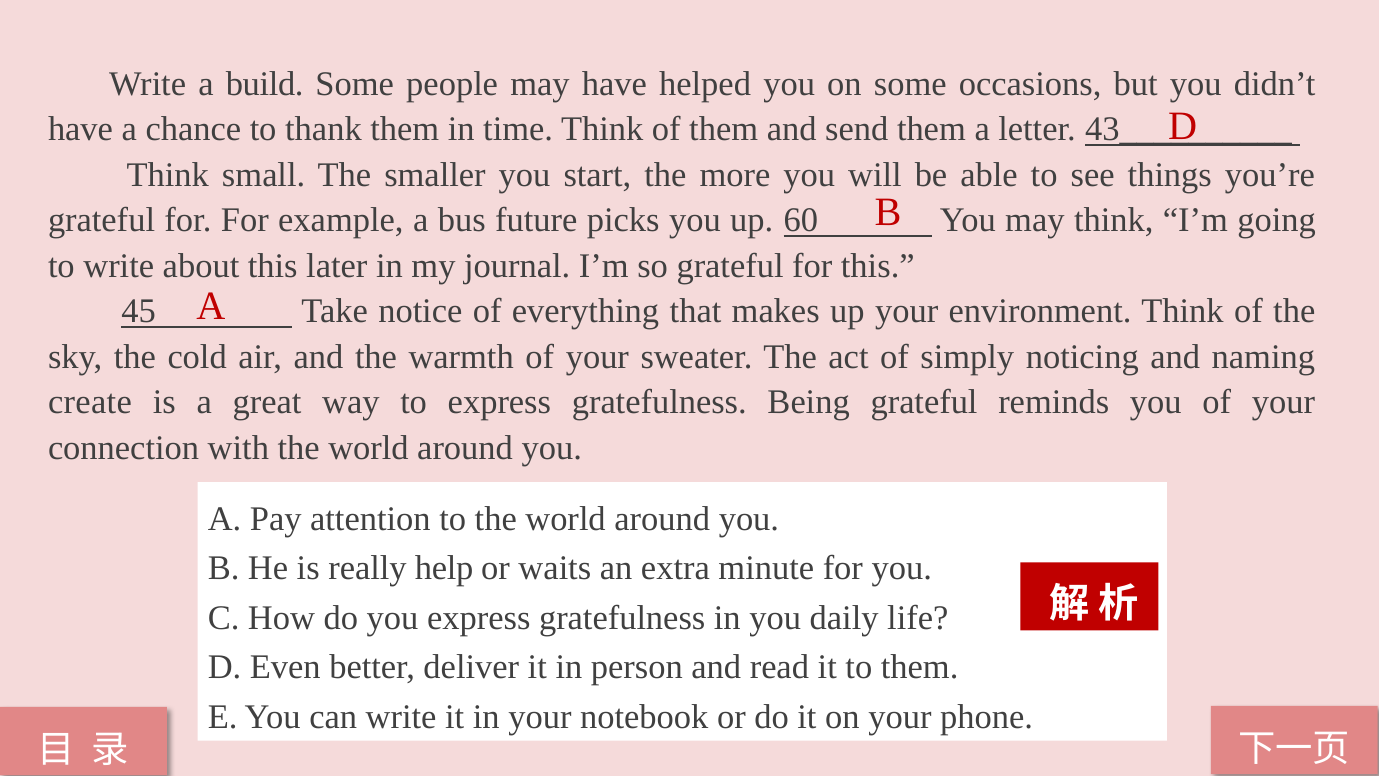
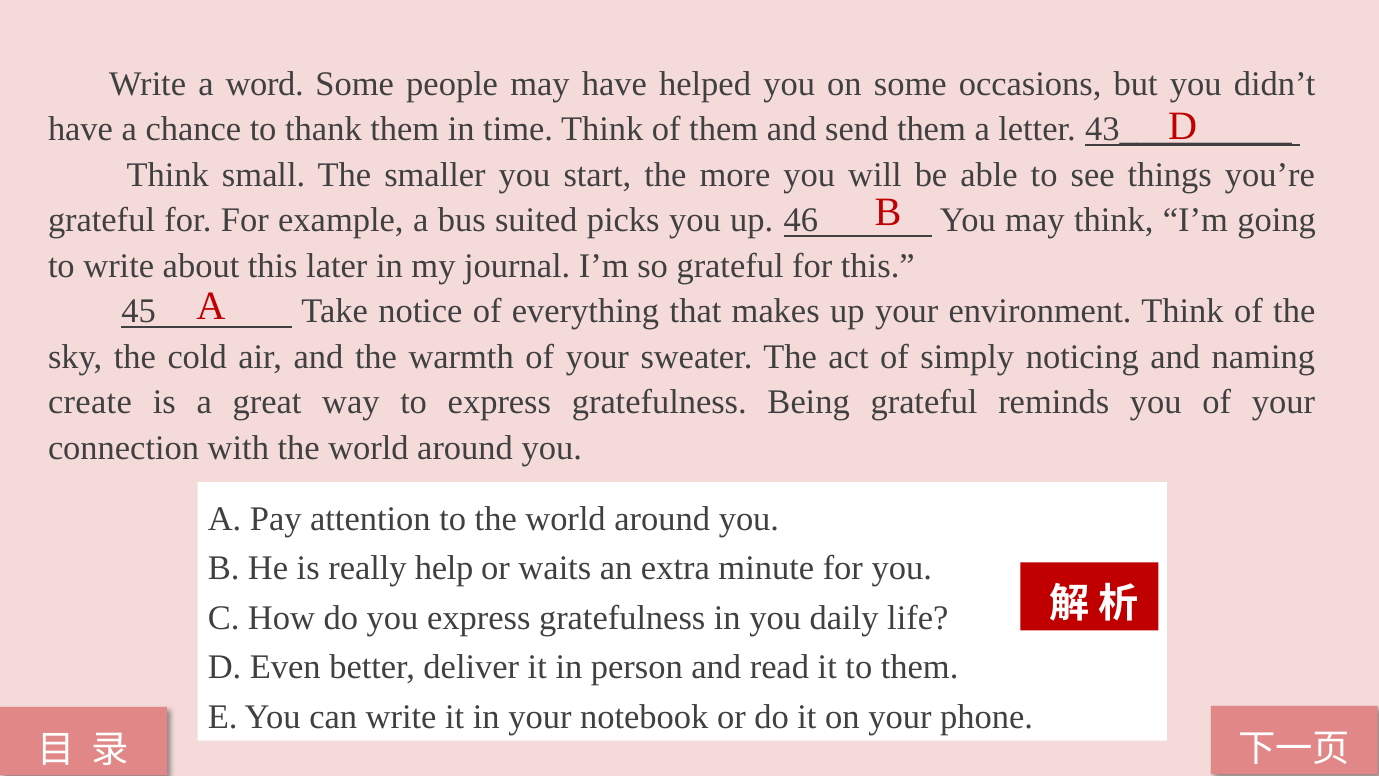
build: build -> word
future: future -> suited
60: 60 -> 46
